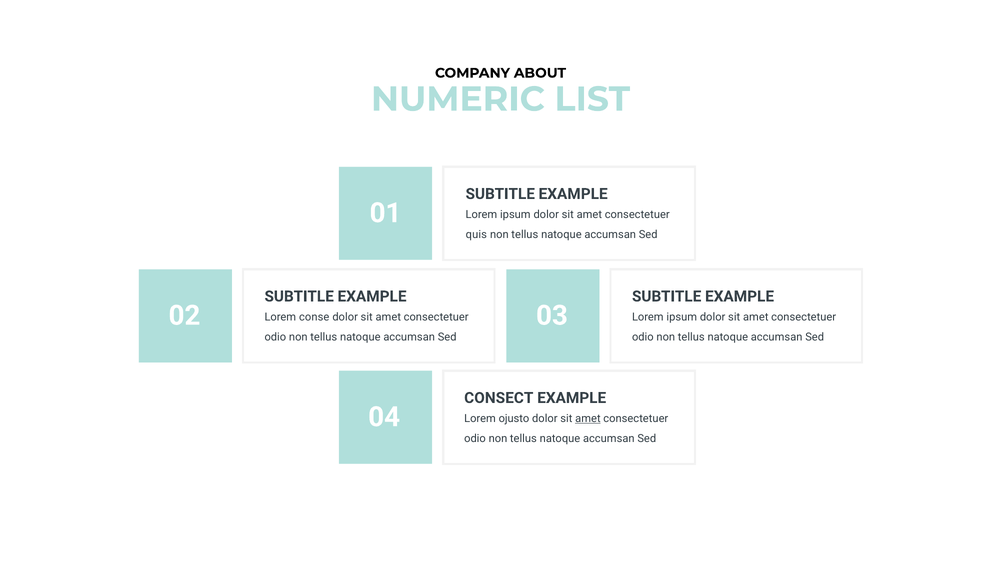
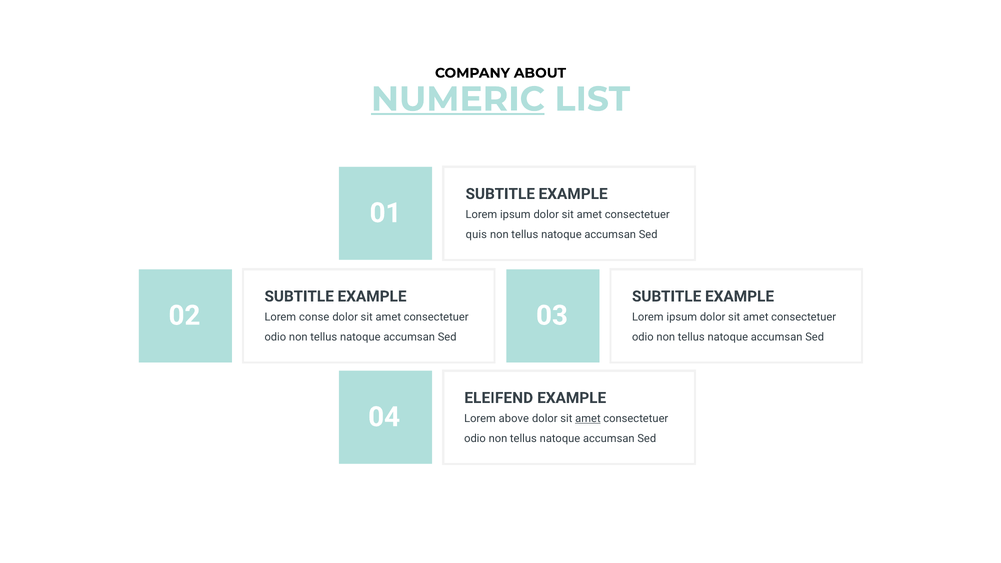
NUMERIC underline: none -> present
CONSECT: CONSECT -> ELEIFEND
ojusto: ojusto -> above
